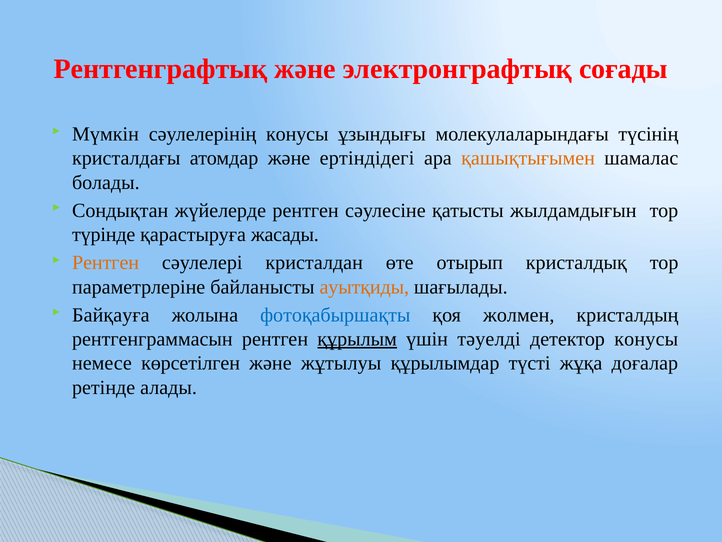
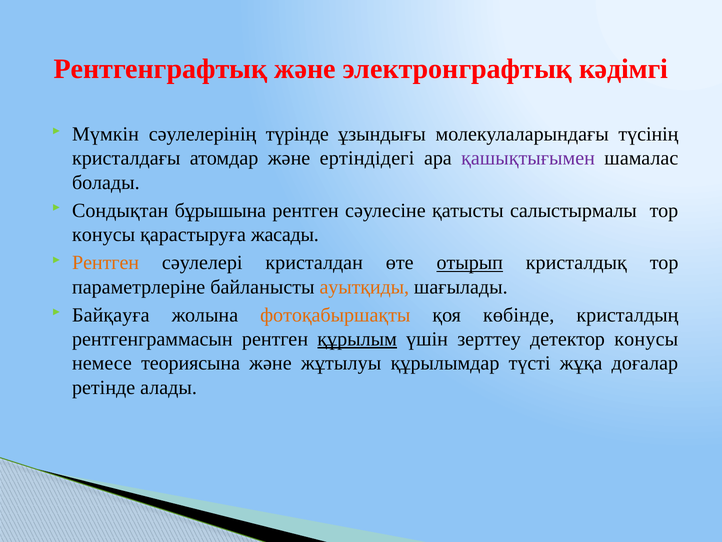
соғады: соғады -> кәдімгі
сәулелерінің конусы: конусы -> түрінде
қашықтығымен colour: orange -> purple
жүйелерде: жүйелерде -> бұрышына
жылдамдығын: жылдамдығын -> салыстырмалы
түрінде at (104, 234): түрінде -> конусы
отырып underline: none -> present
фотоқабыршақты colour: blue -> orange
жолмен: жолмен -> көбінде
тәуелді: тәуелді -> зерттеу
көрсетілген: көрсетілген -> теориясына
